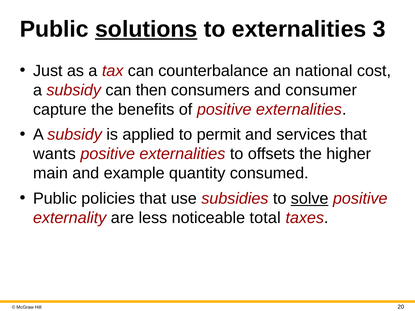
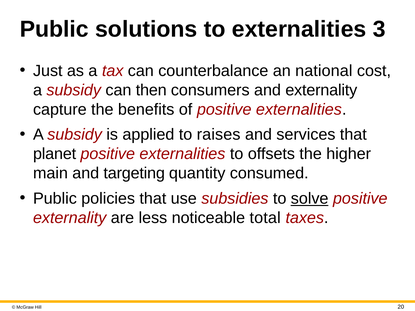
solutions underline: present -> none
and consumer: consumer -> externality
permit: permit -> raises
wants: wants -> planet
example: example -> targeting
